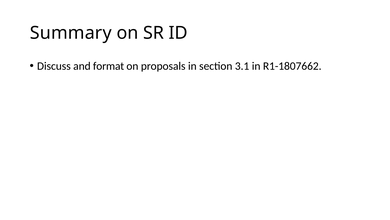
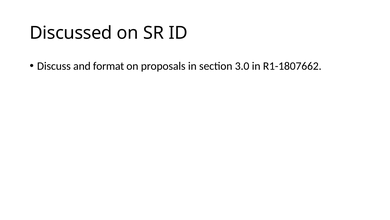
Summary: Summary -> Discussed
3.1: 3.1 -> 3.0
